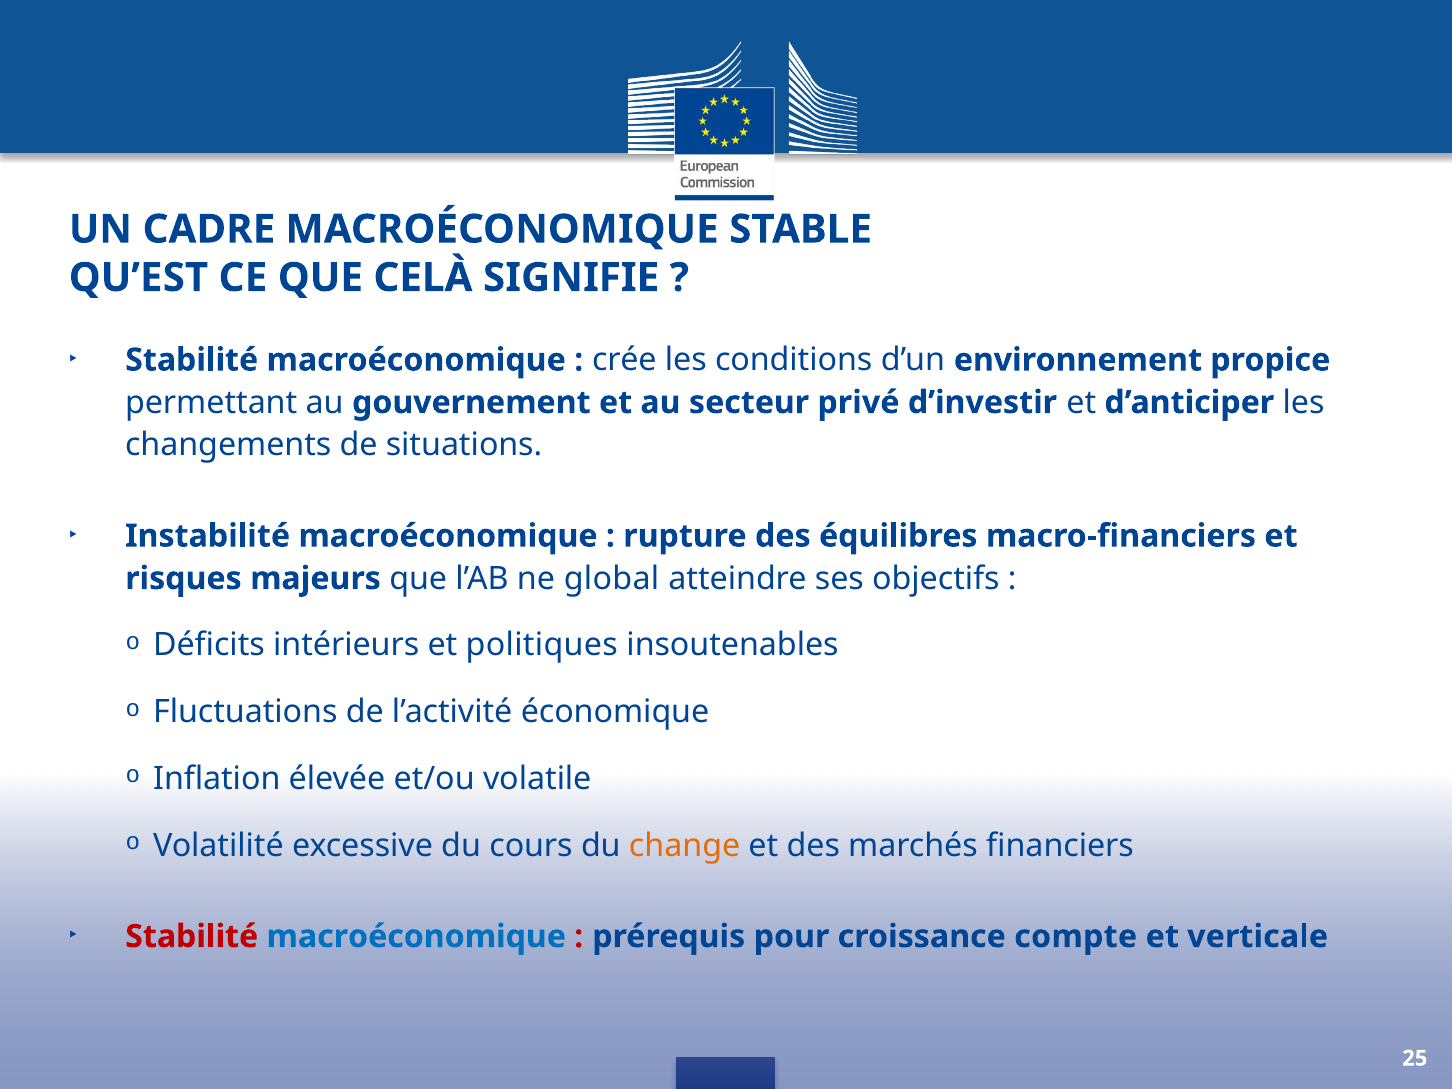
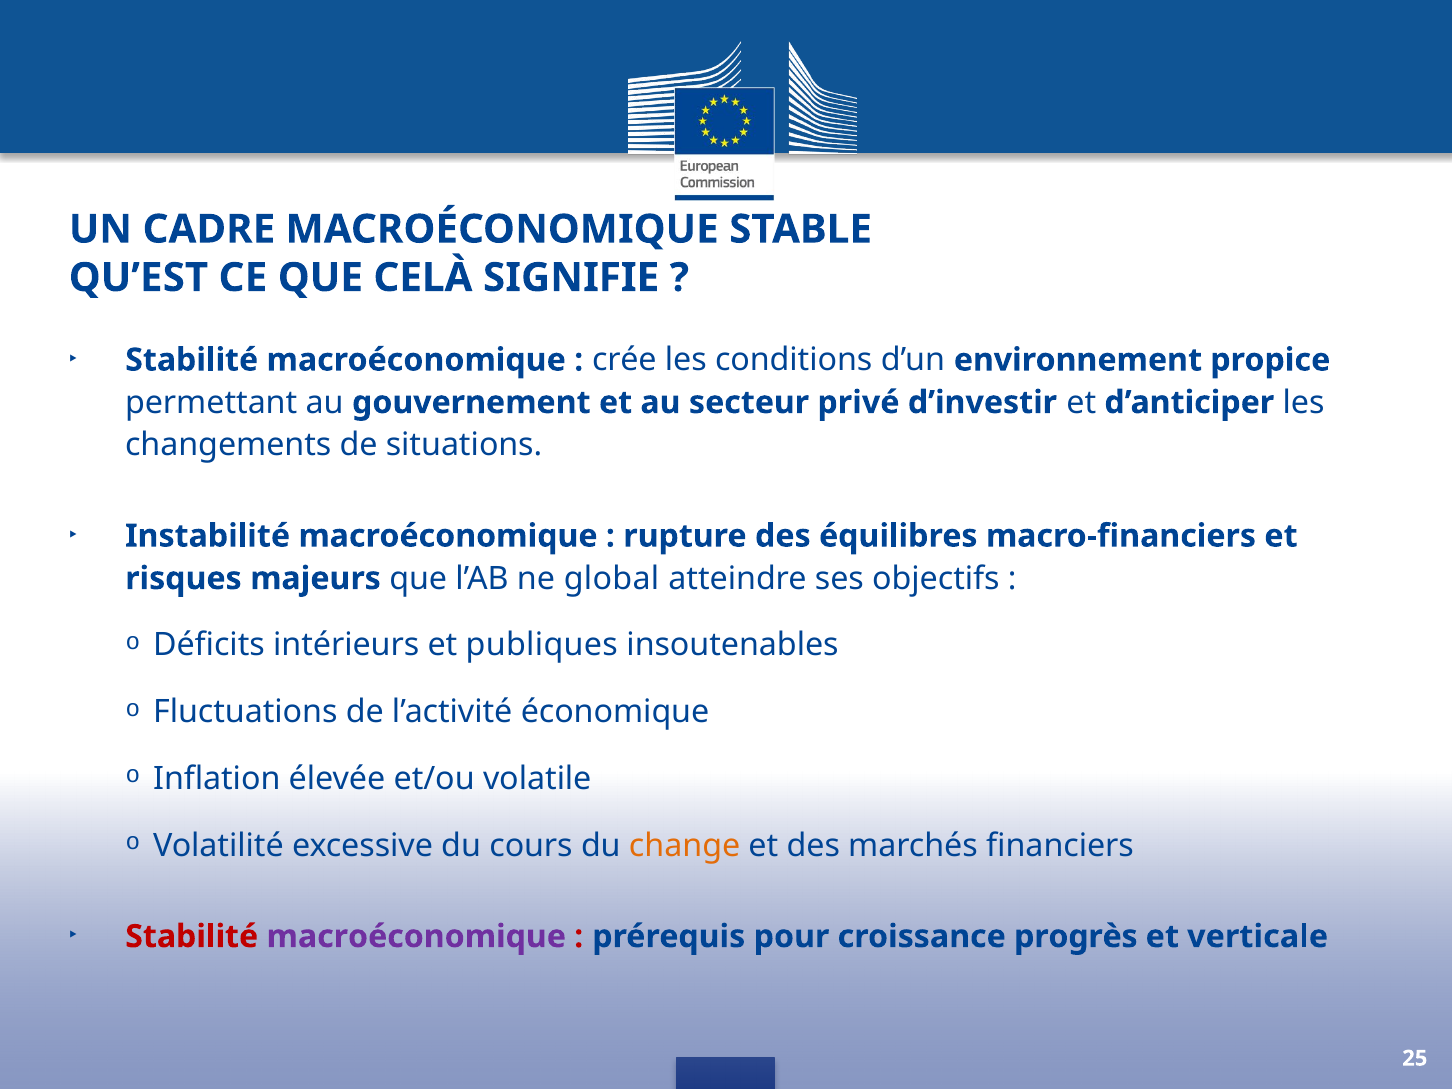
politiques: politiques -> publiques
macroéconomique at (416, 937) colour: blue -> purple
compte: compte -> progrès
